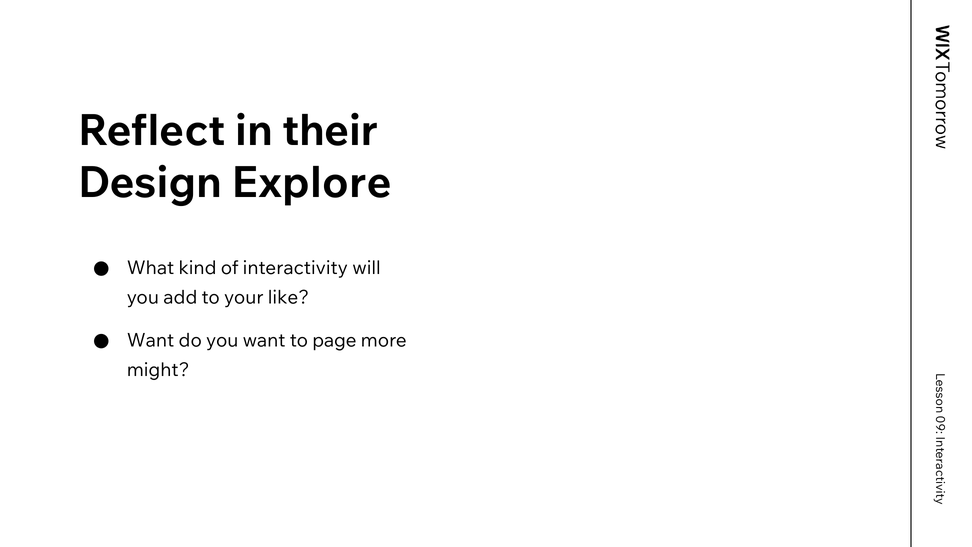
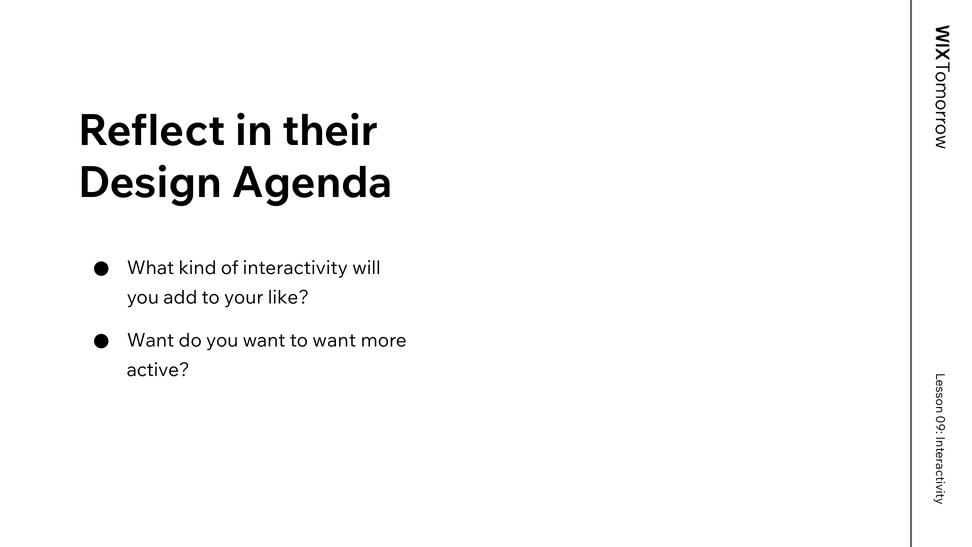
Explore: Explore -> Agenda
to page: page -> want
might: might -> active
